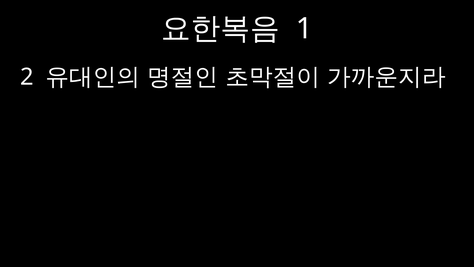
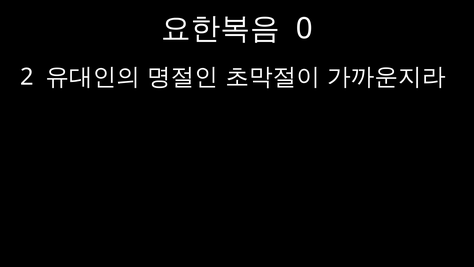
1: 1 -> 0
